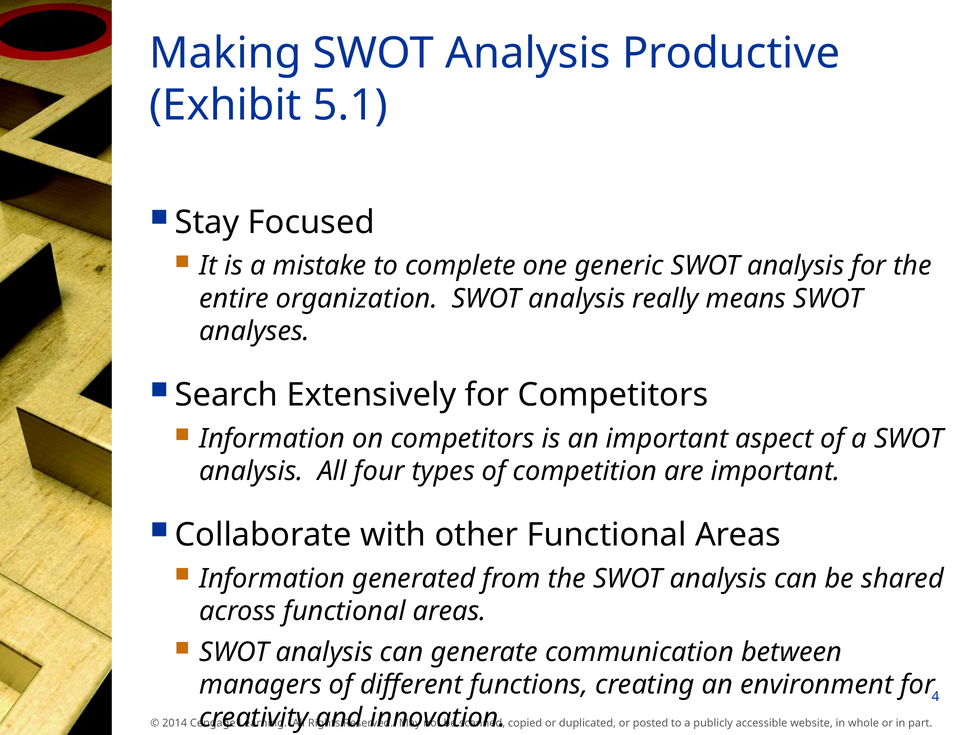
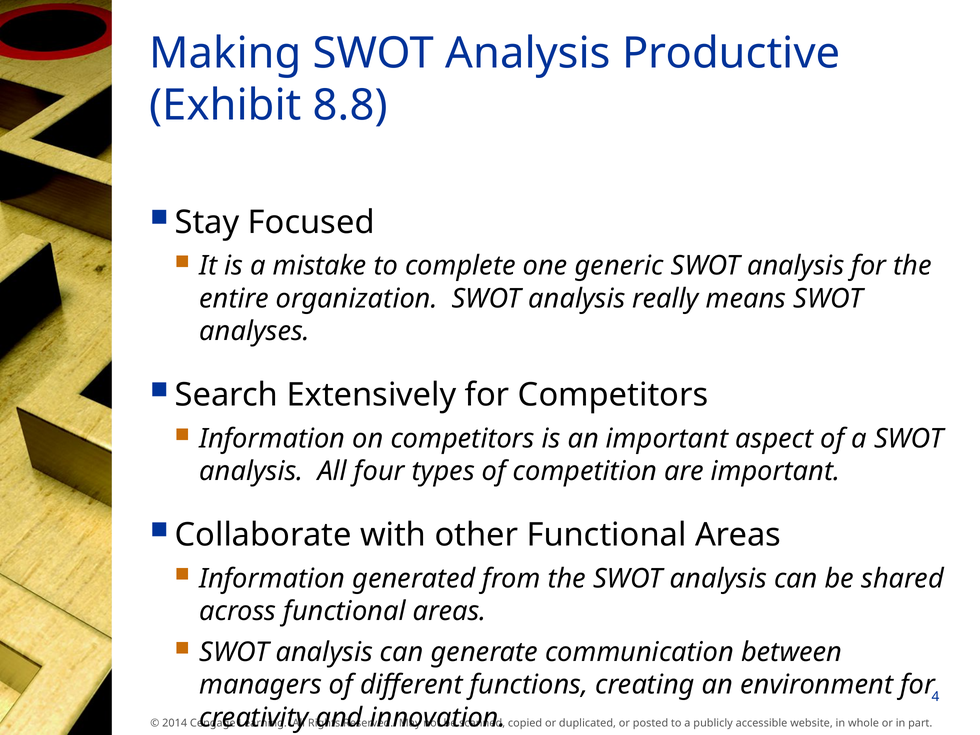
5.1: 5.1 -> 8.8
